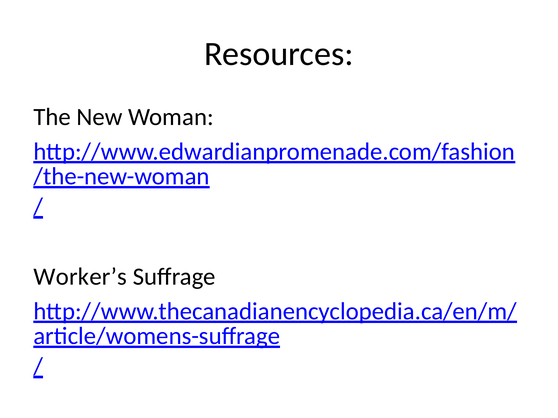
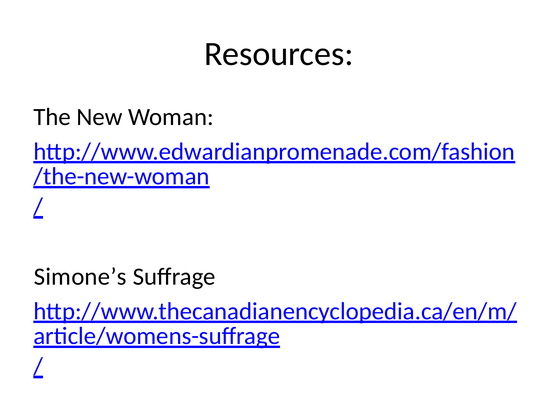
Worker’s: Worker’s -> Simone’s
